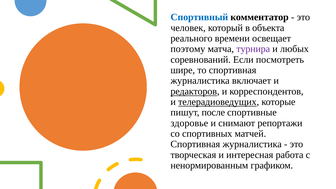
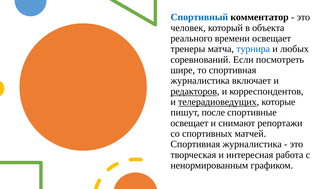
поэтому: поэтому -> тренеры
турнира colour: purple -> blue
здоровье at (189, 123): здоровье -> освещает
